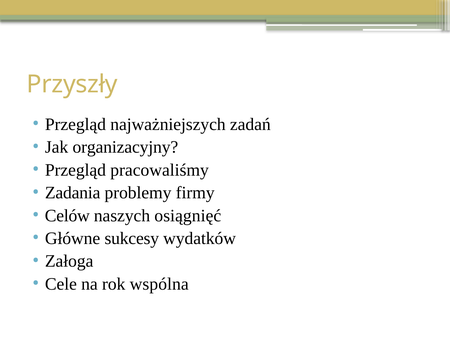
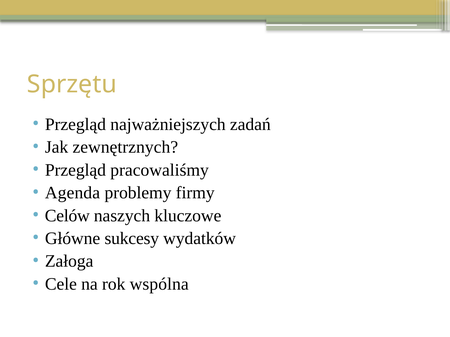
Przyszły: Przyszły -> Sprzętu
organizacyjny: organizacyjny -> zewnętrznych
Zadania: Zadania -> Agenda
osiągnięć: osiągnięć -> kluczowe
